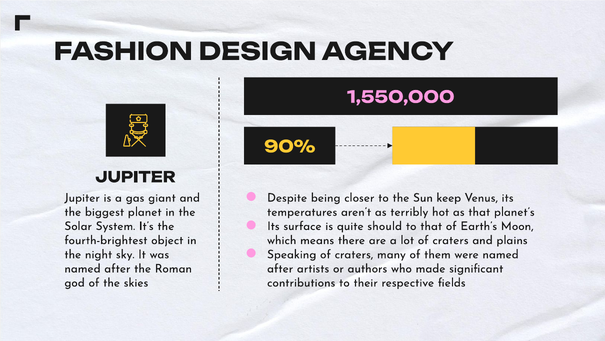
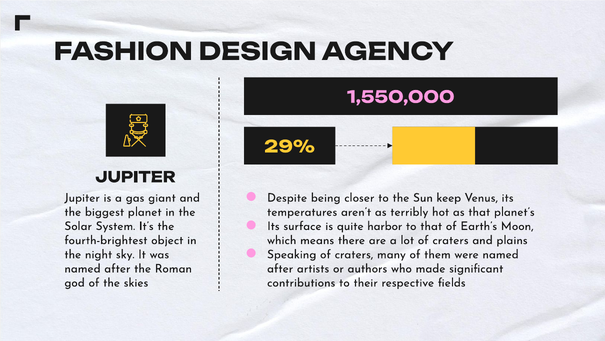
90%: 90% -> 29%
should: should -> harbor
